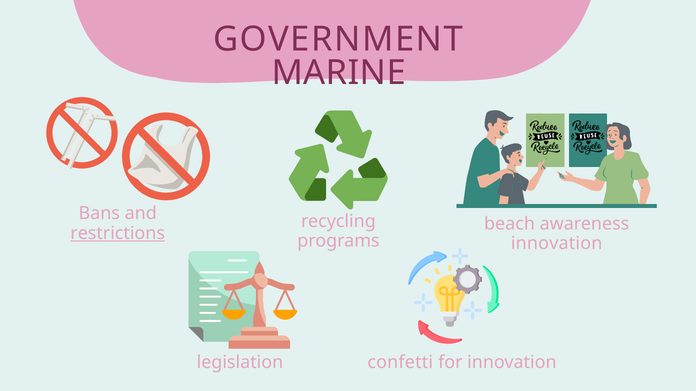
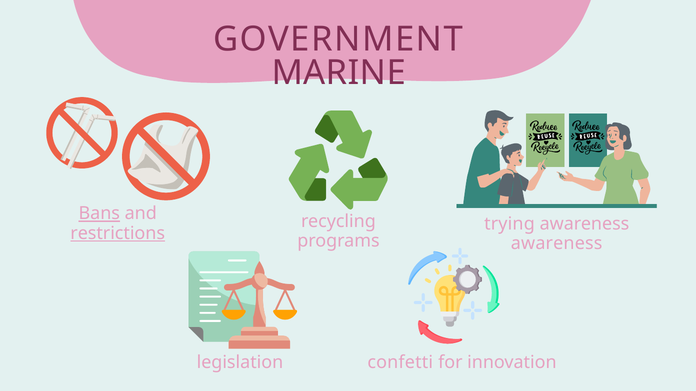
Bans underline: none -> present
beach: beach -> trying
innovation at (557, 243): innovation -> awareness
